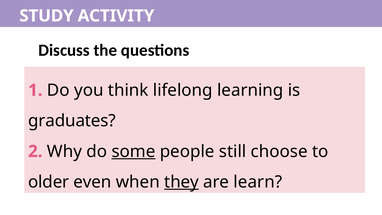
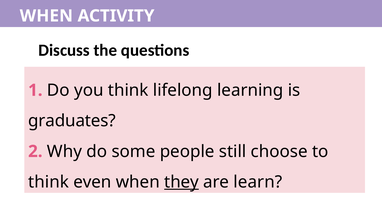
STUDY at (47, 16): STUDY -> WHEN
some underline: present -> none
older at (49, 182): older -> think
